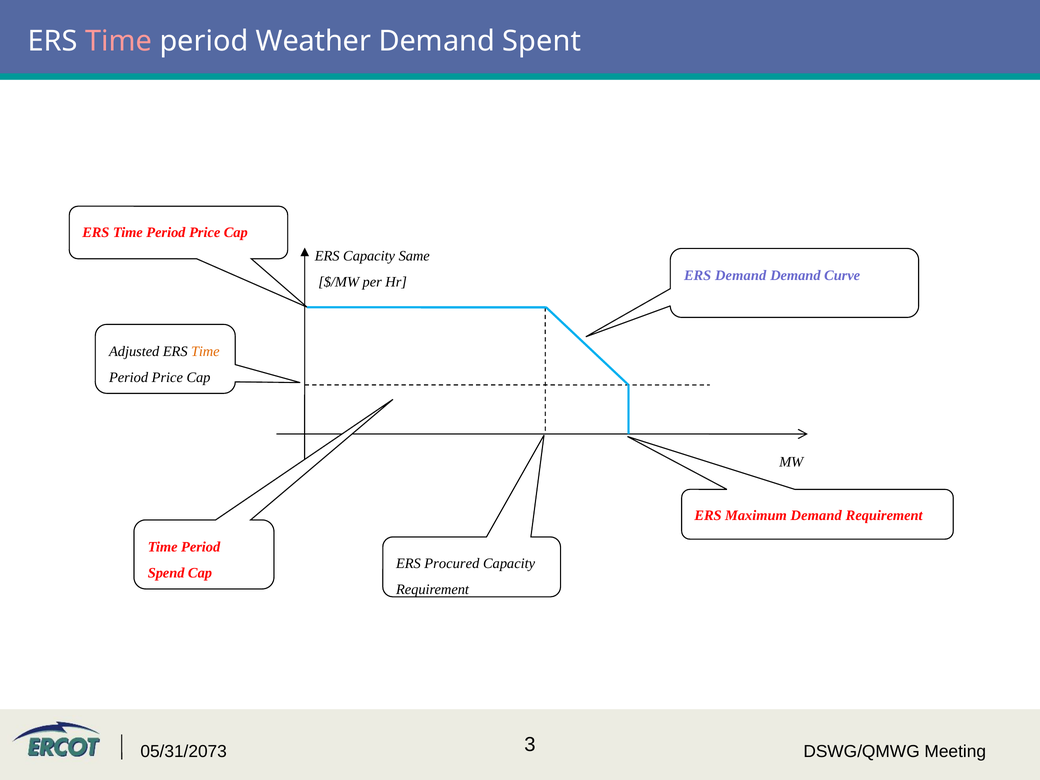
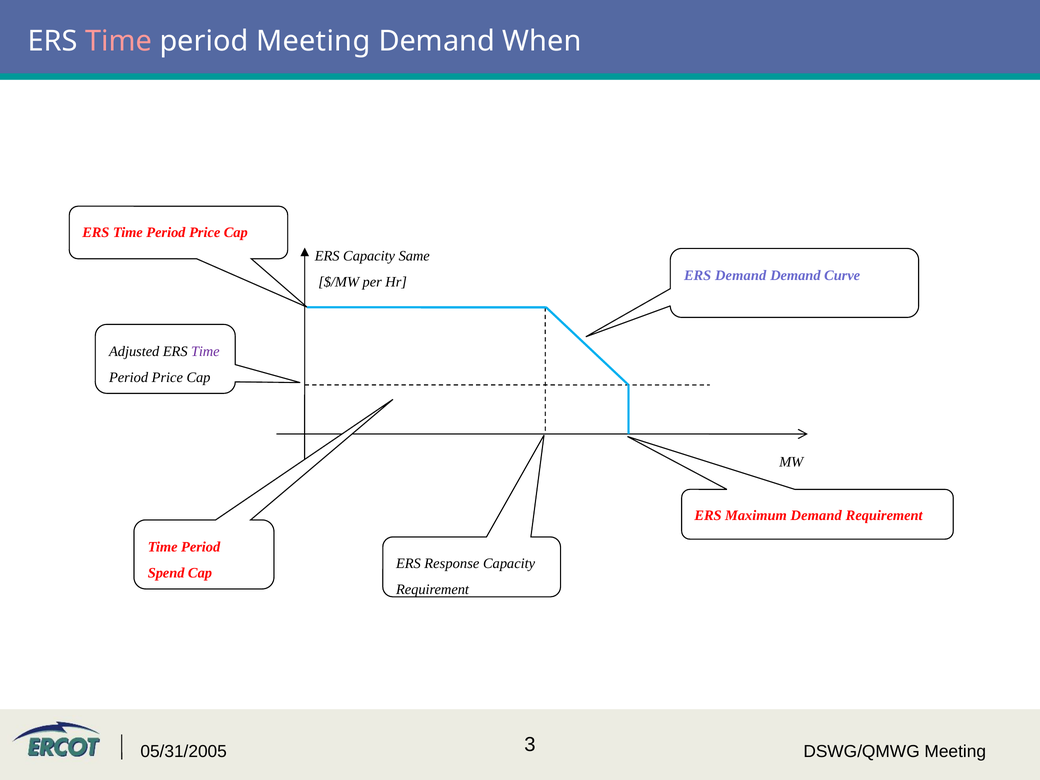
period Weather: Weather -> Meeting
Spent: Spent -> When
Time at (205, 351) colour: orange -> purple
Procured: Procured -> Response
05/31/2073: 05/31/2073 -> 05/31/2005
